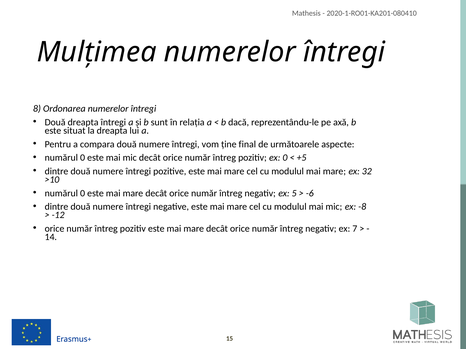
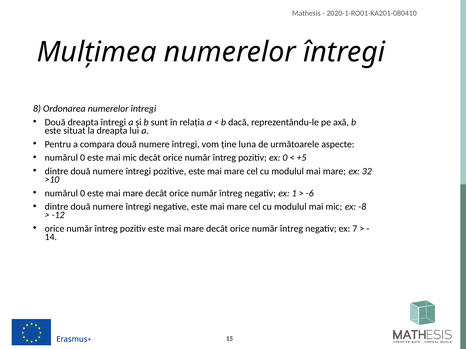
final: final -> luna
5: 5 -> 1
